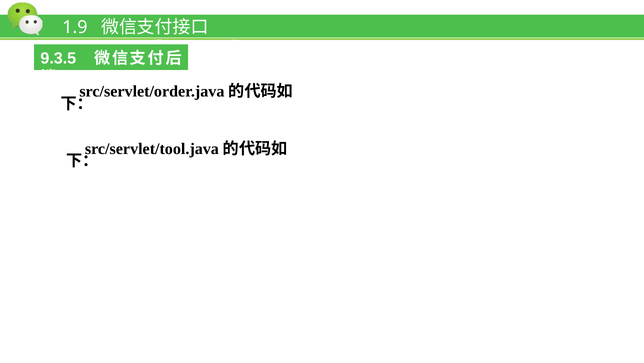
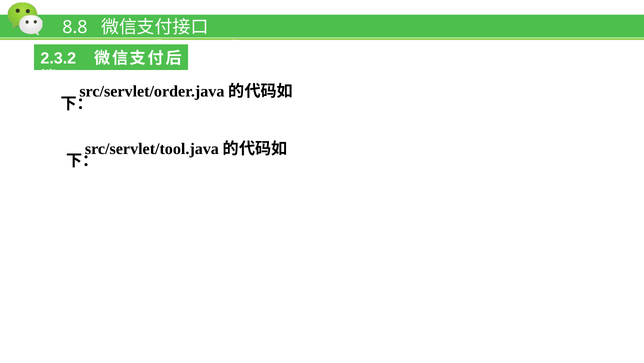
1.9: 1.9 -> 8.8
9.3.5: 9.3.5 -> 2.3.2
